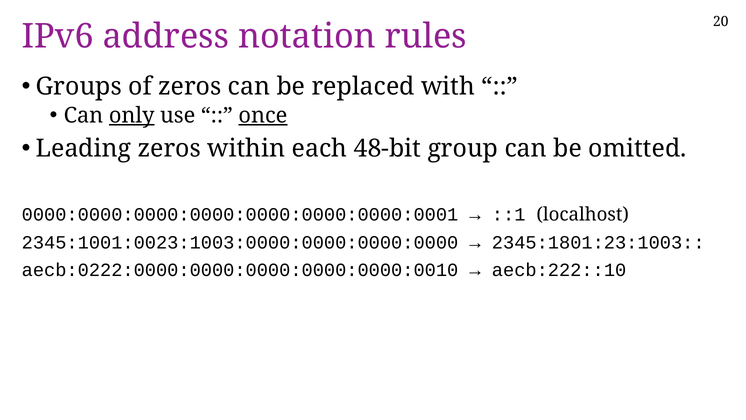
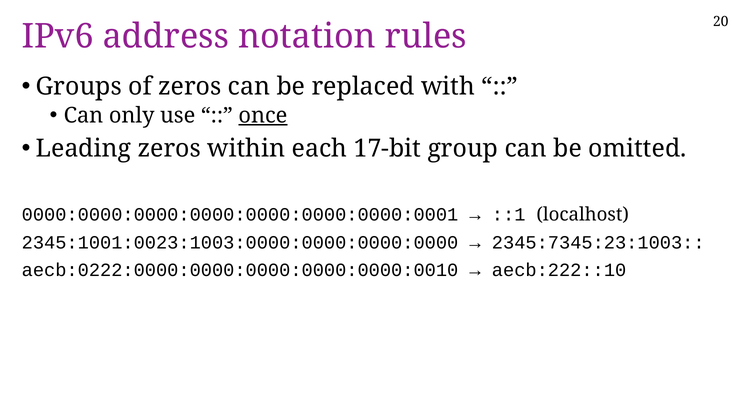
only underline: present -> none
48-bit: 48-bit -> 17-bit
2345:1801:23:1003: 2345:1801:23:1003 -> 2345:7345:23:1003
